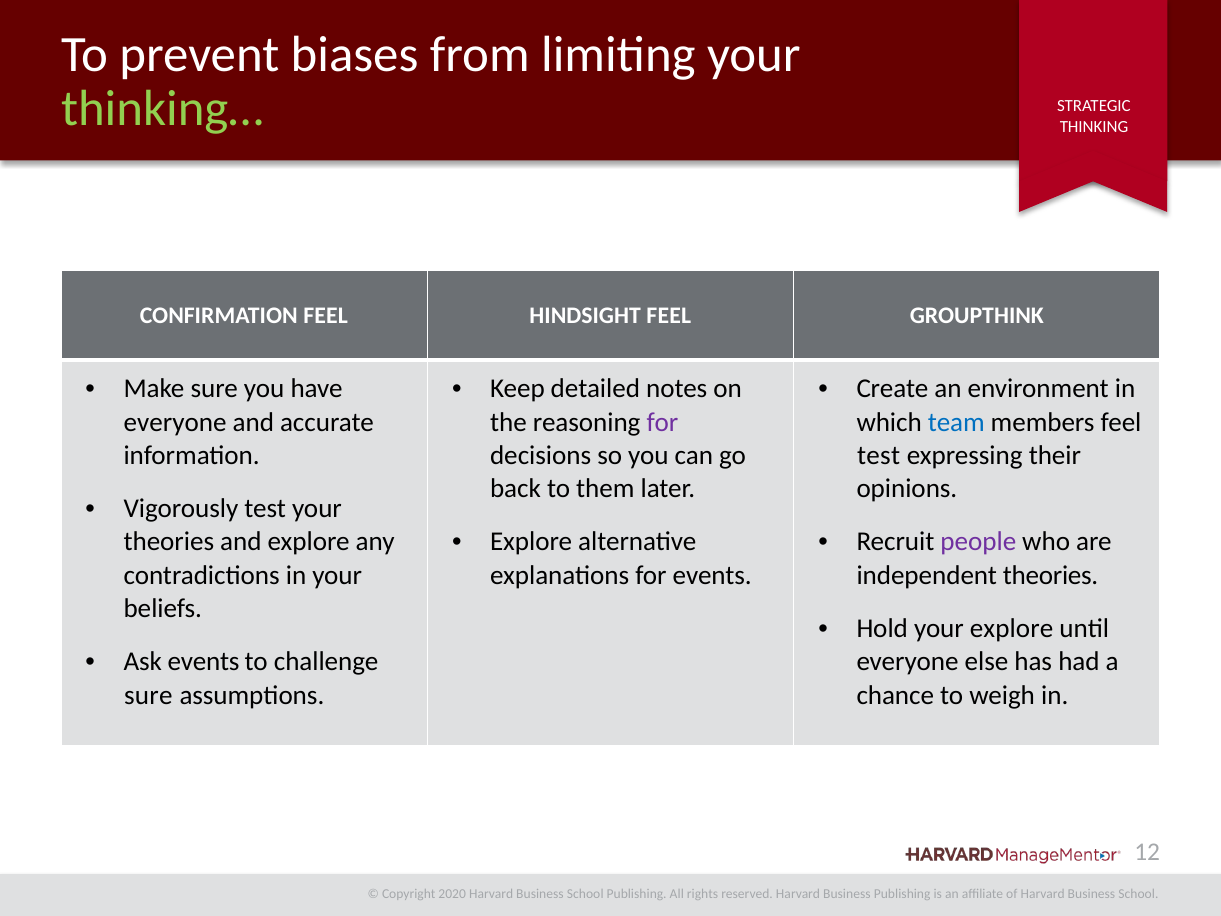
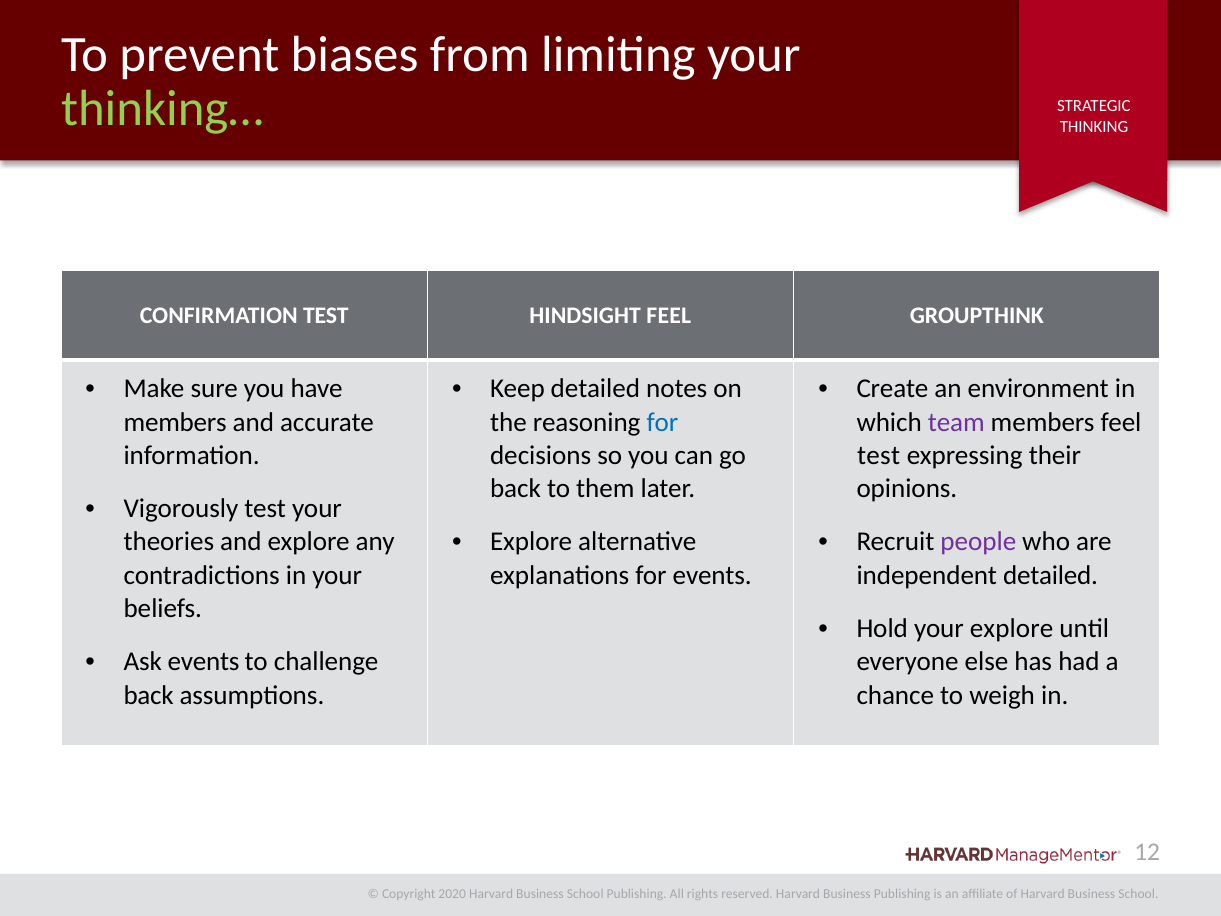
CONFIRMATION FEEL: FEEL -> TEST
everyone at (175, 422): everyone -> members
for at (662, 422) colour: purple -> blue
team colour: blue -> purple
independent theories: theories -> detailed
sure at (148, 695): sure -> back
